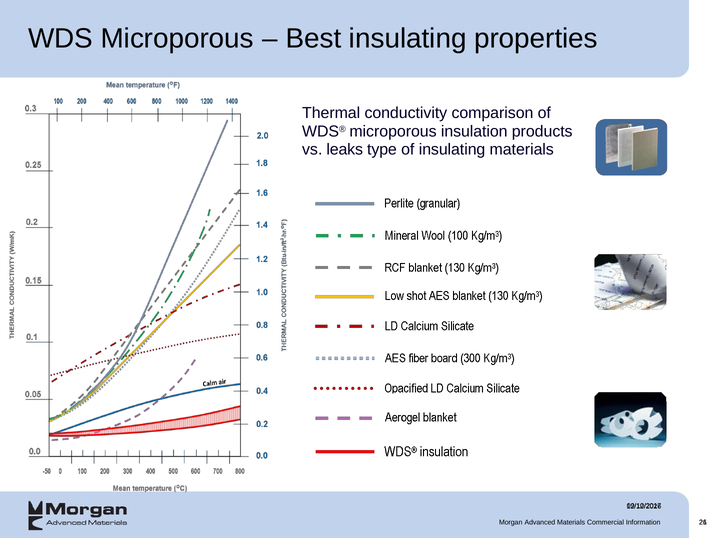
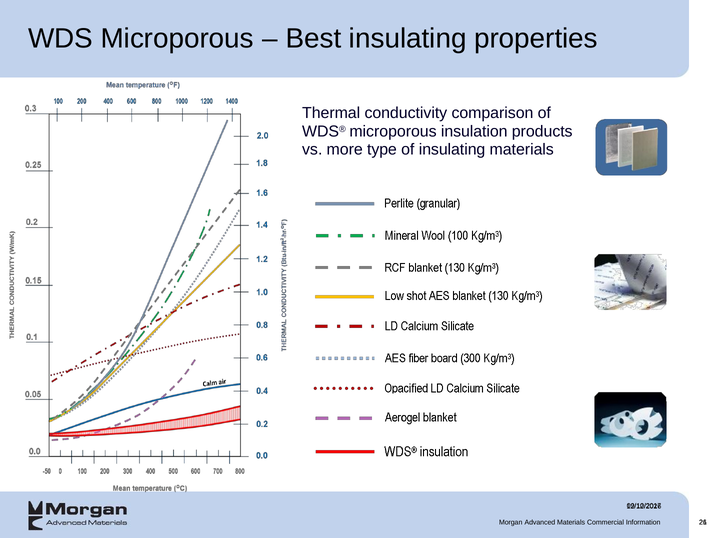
leaks: leaks -> more
